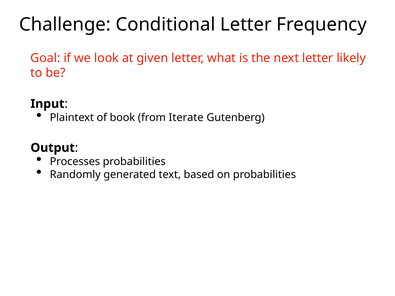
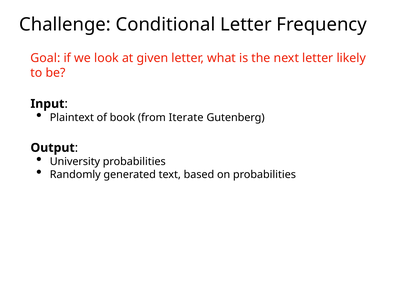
Processes: Processes -> University
